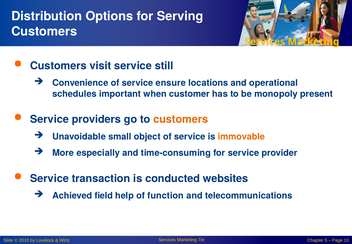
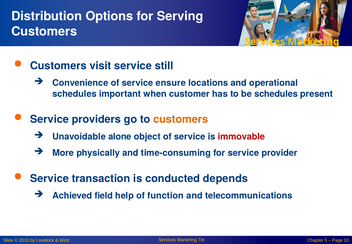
be monopoly: monopoly -> schedules
small: small -> alone
immovable colour: orange -> red
especially: especially -> physically
websites: websites -> depends
